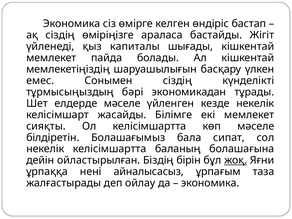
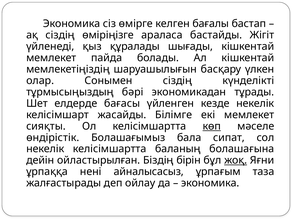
өндіріс: өндіріс -> бағалы
капиталы: капиталы -> құралады
емес: емес -> олар
елдерде мәселе: мәселе -> бағасы
көп underline: none -> present
білдіретін: білдіретін -> өндірістік
